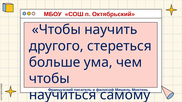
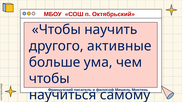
стереться: стереться -> активные
